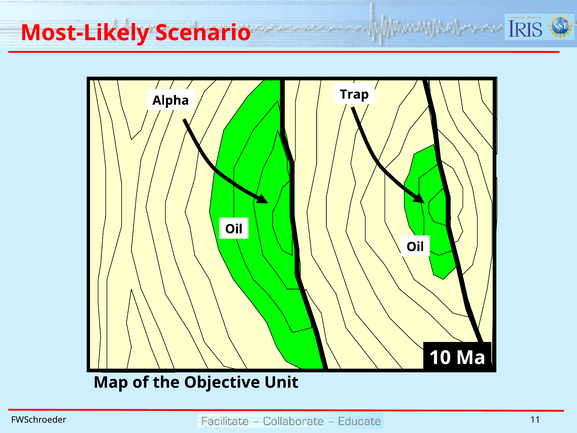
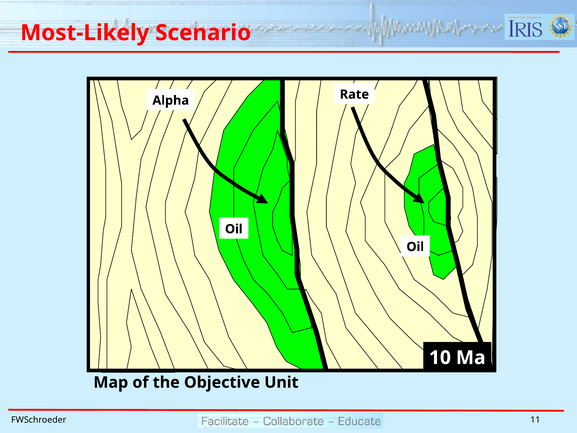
Trap: Trap -> Rate
